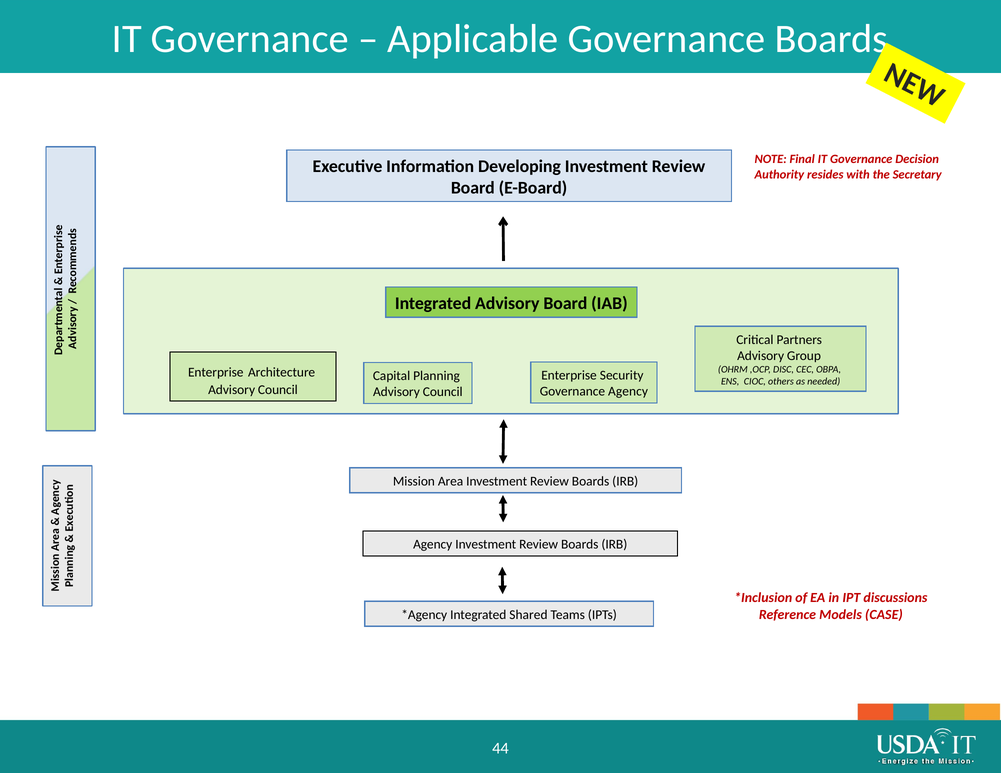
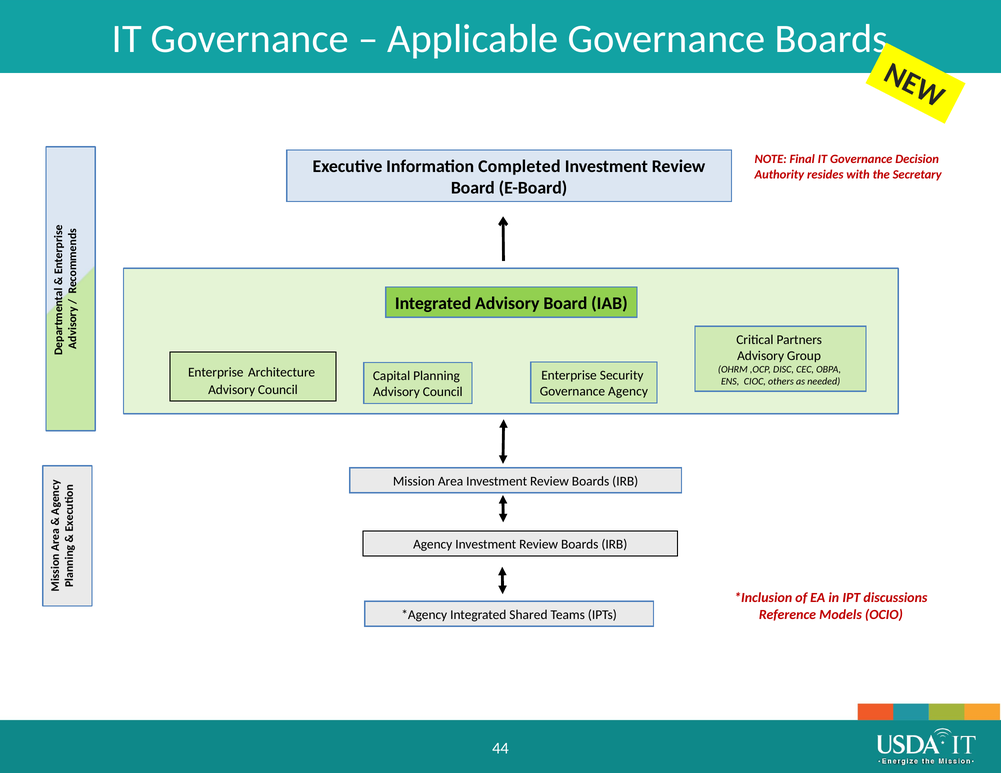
Developing: Developing -> Completed
CASE: CASE -> OCIO
